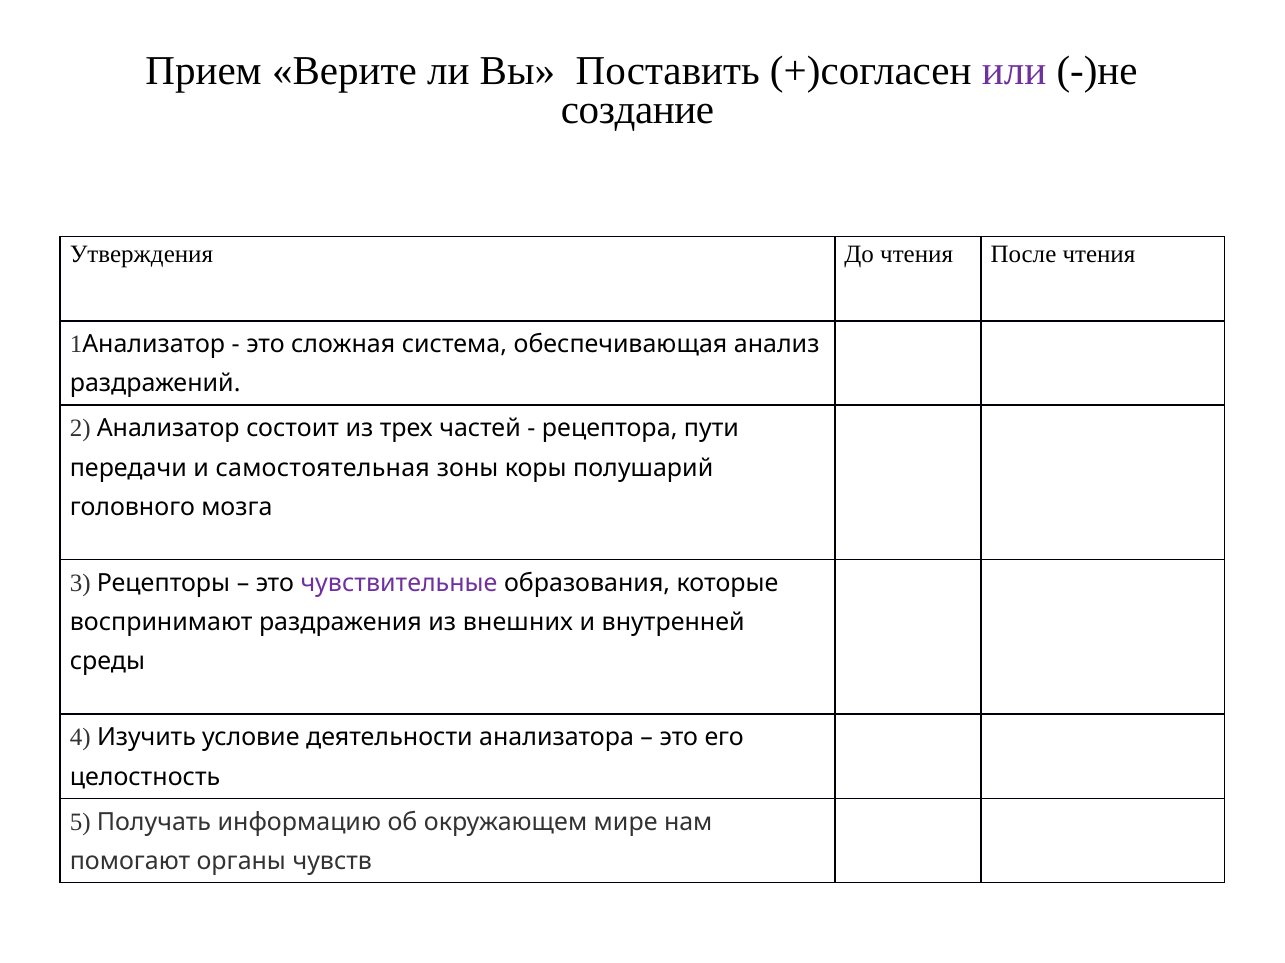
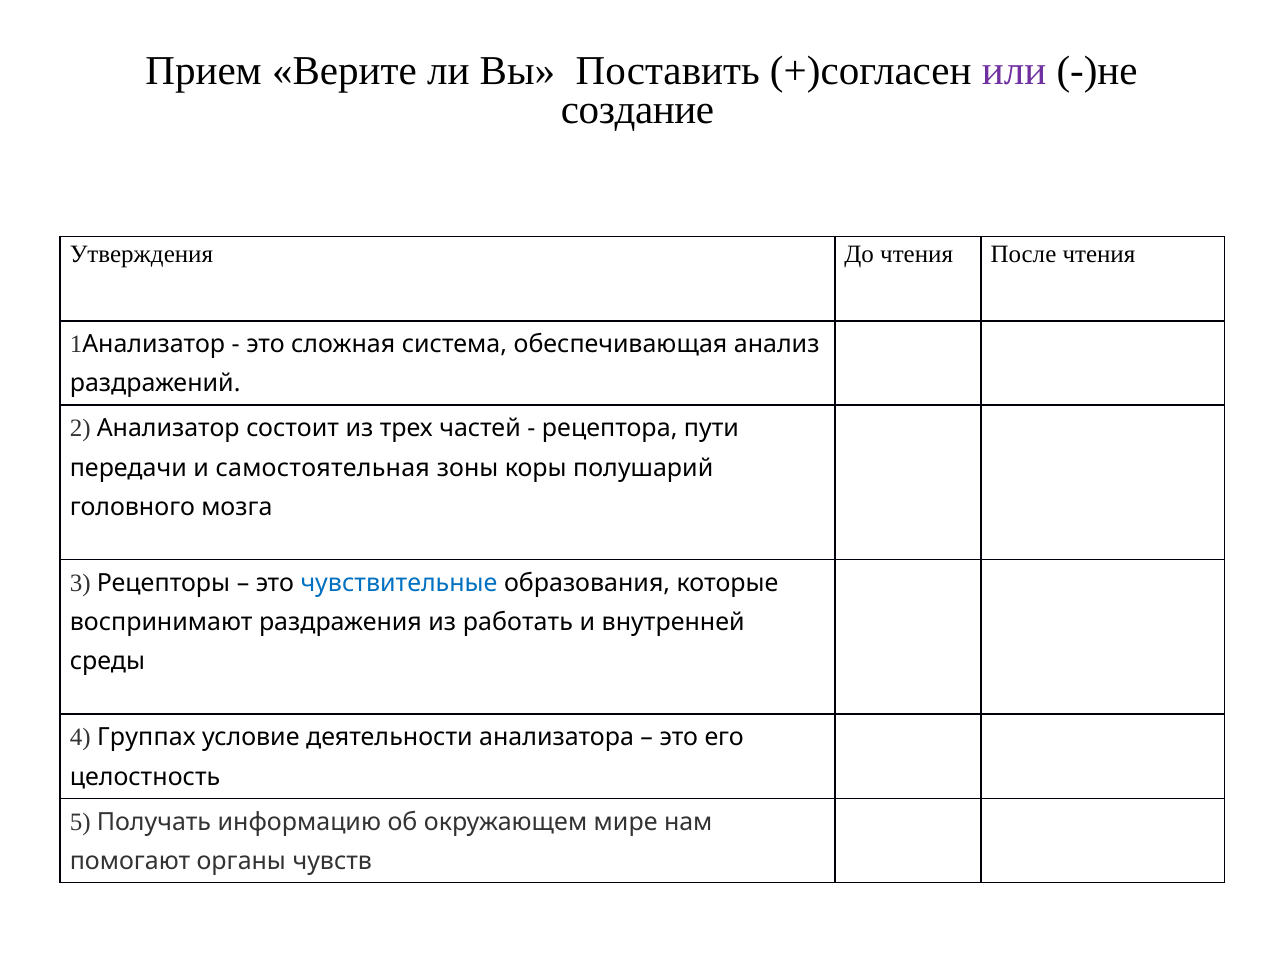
чувствительные colour: purple -> blue
внешних: внешних -> работать
Изучить: Изучить -> Группах
